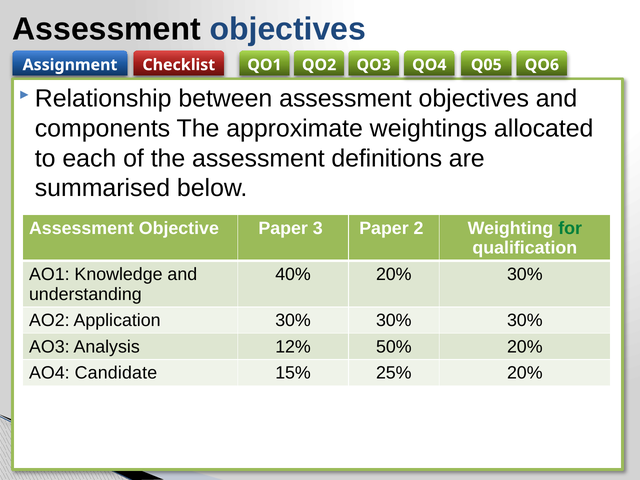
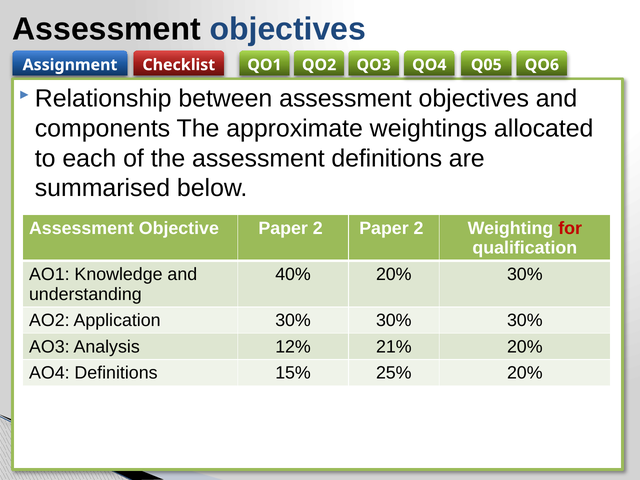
Objective Paper 3: 3 -> 2
for colour: green -> red
50%: 50% -> 21%
AO4 Candidate: Candidate -> Definitions
